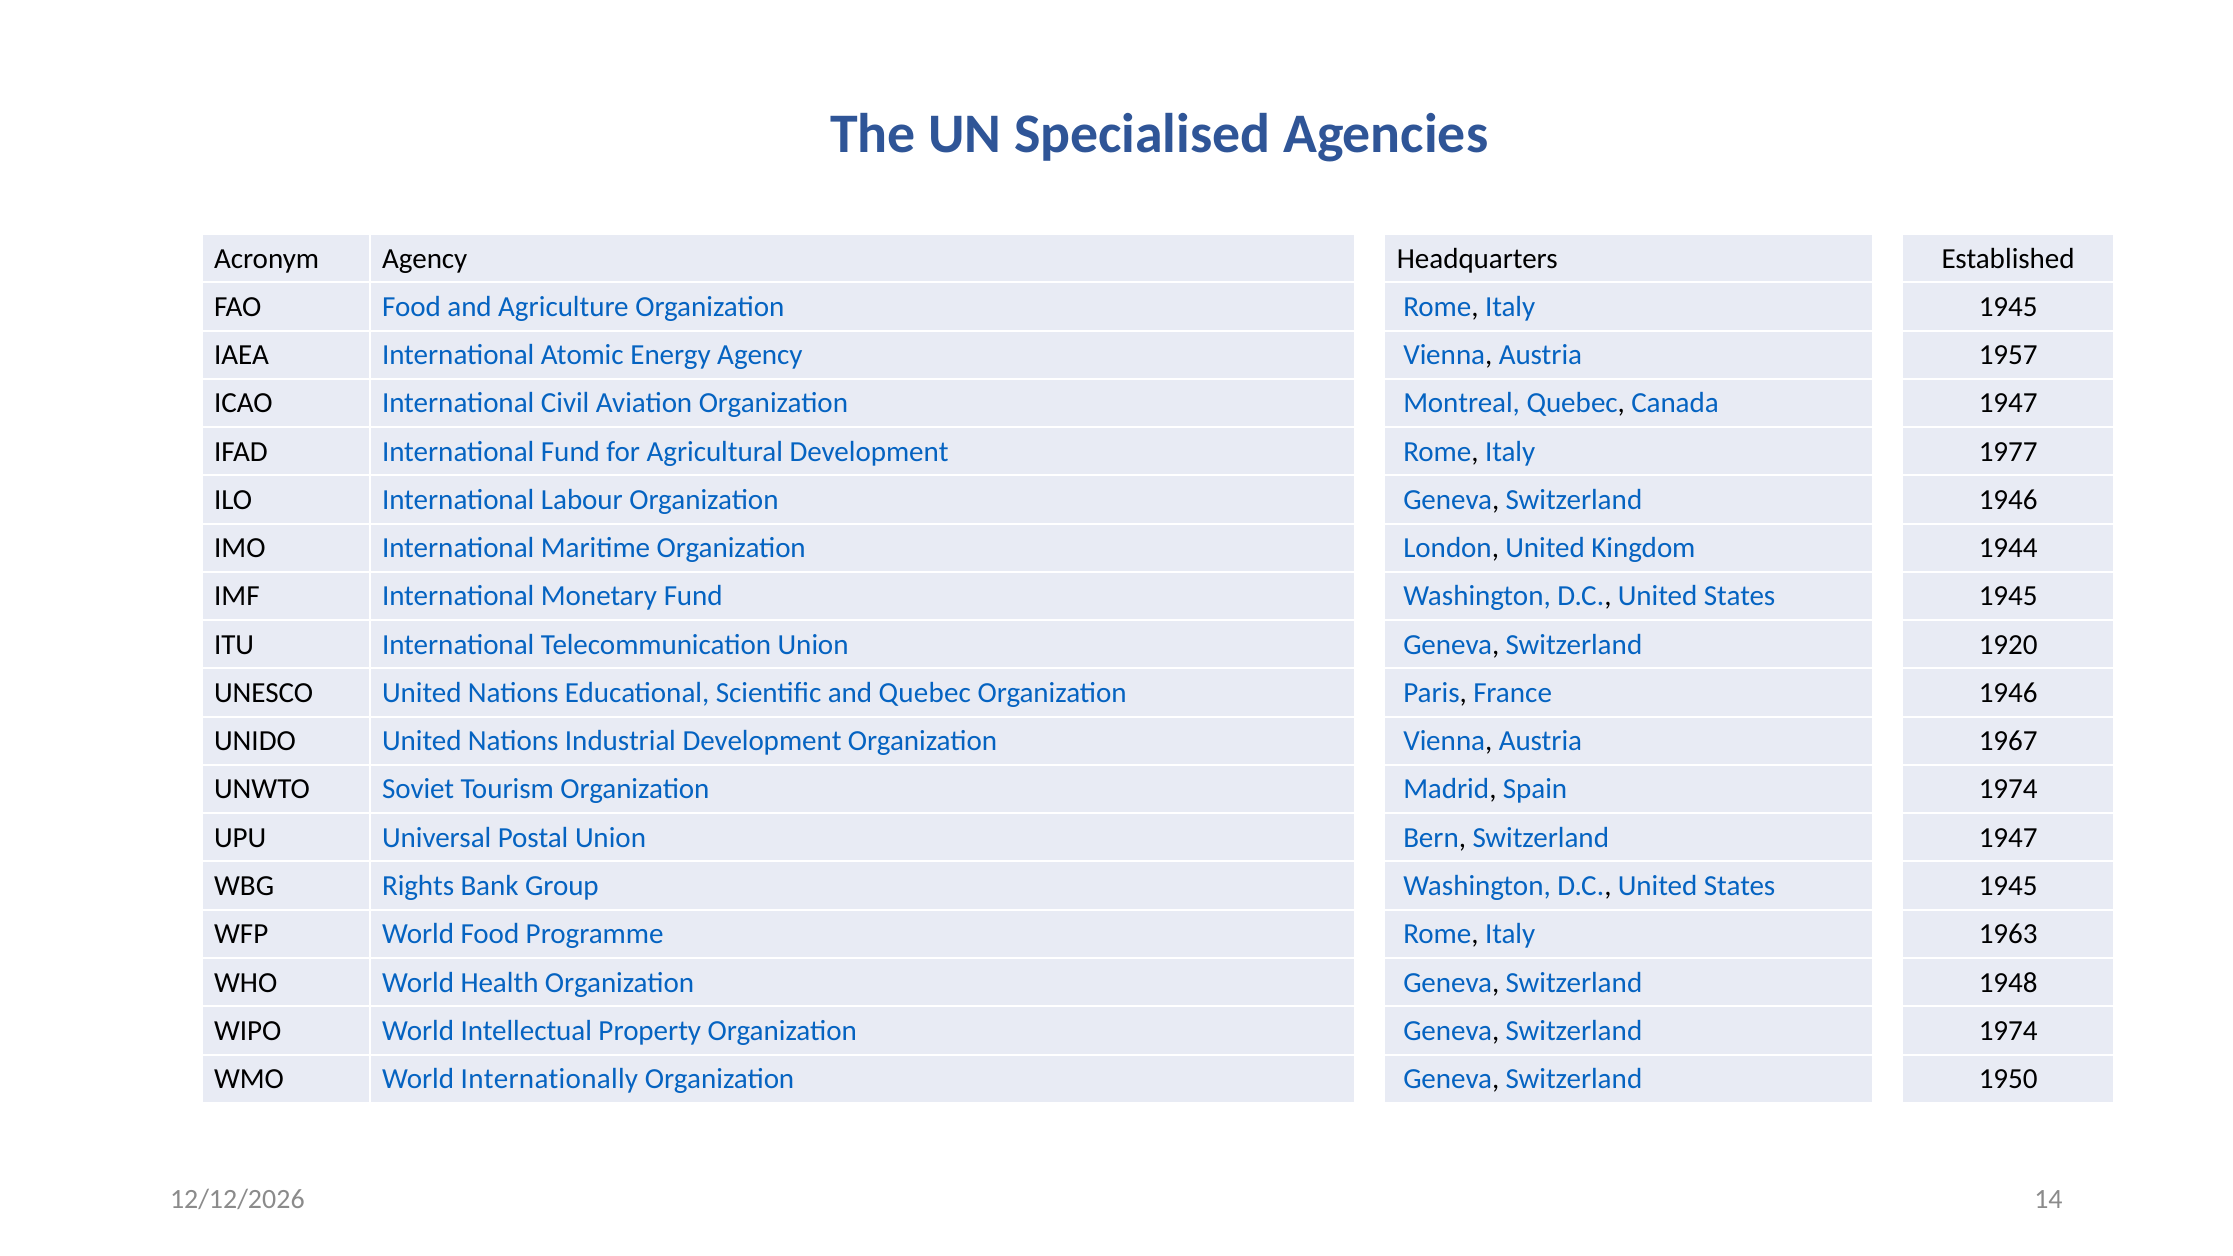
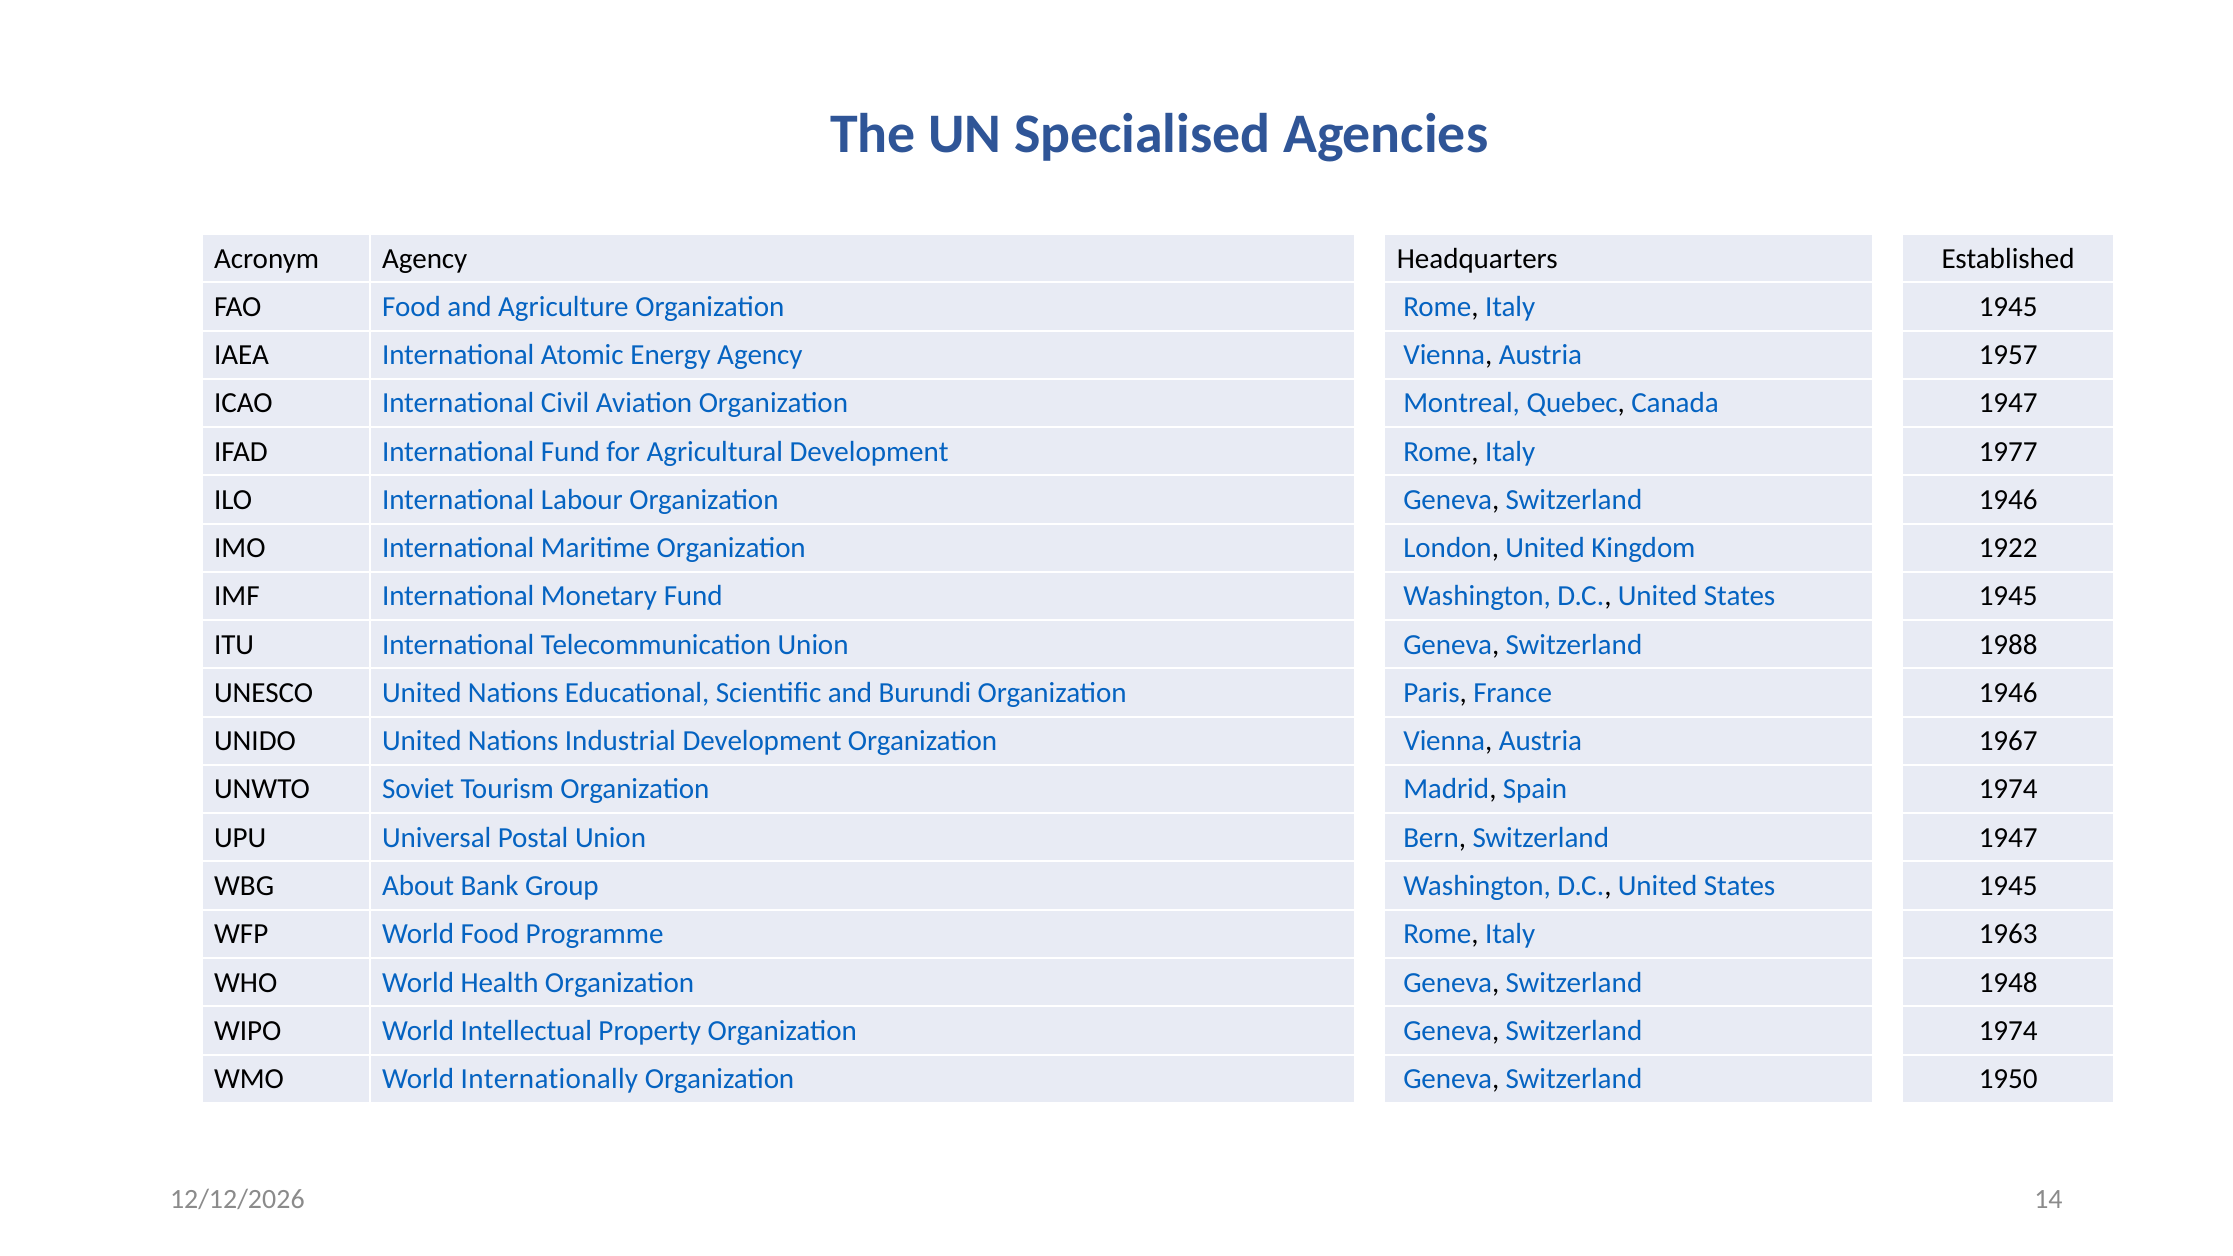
1944: 1944 -> 1922
1920: 1920 -> 1988
and Quebec: Quebec -> Burundi
Rights: Rights -> About
